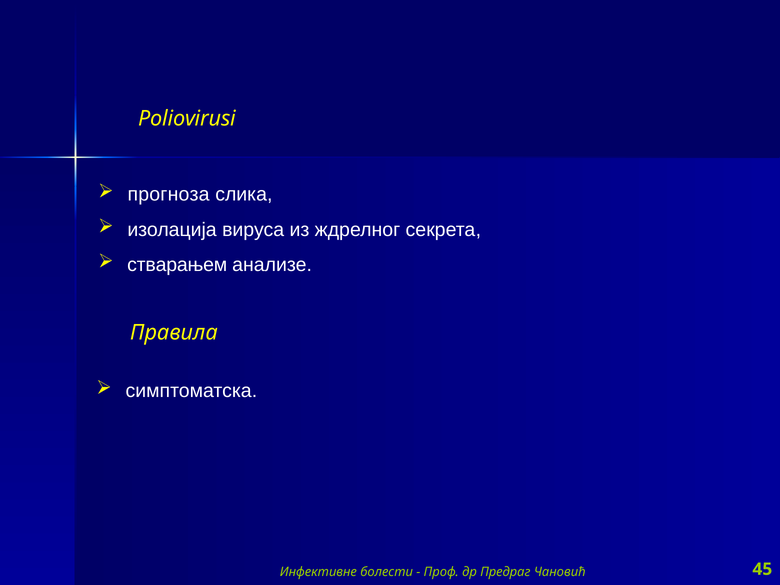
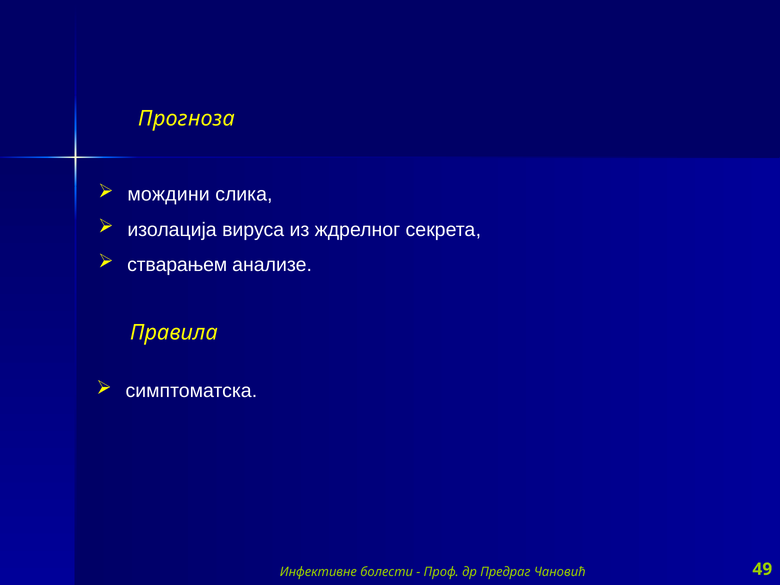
Poliovirusi: Poliovirusi -> Прогноза
прогноза: прогноза -> мождини
45: 45 -> 49
